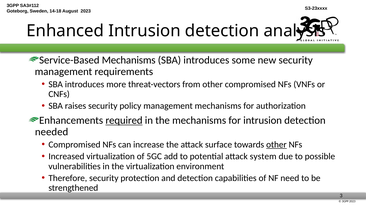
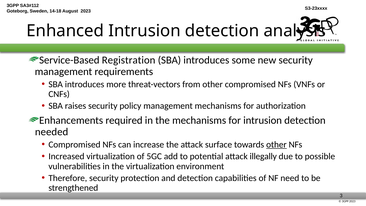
Service-Based Mechanisms: Mechanisms -> Registration
required underline: present -> none
system: system -> illegally
